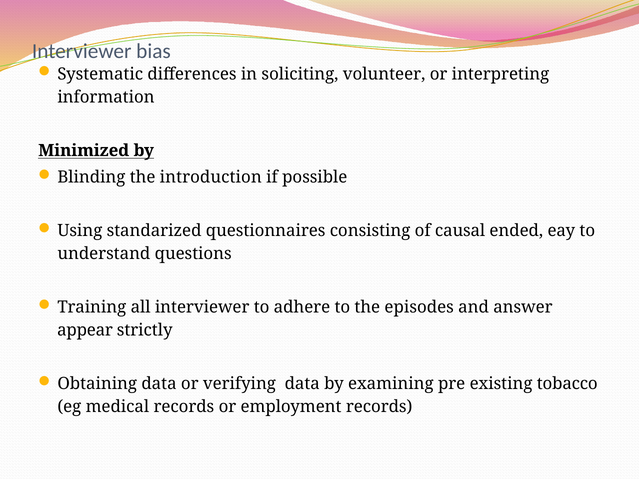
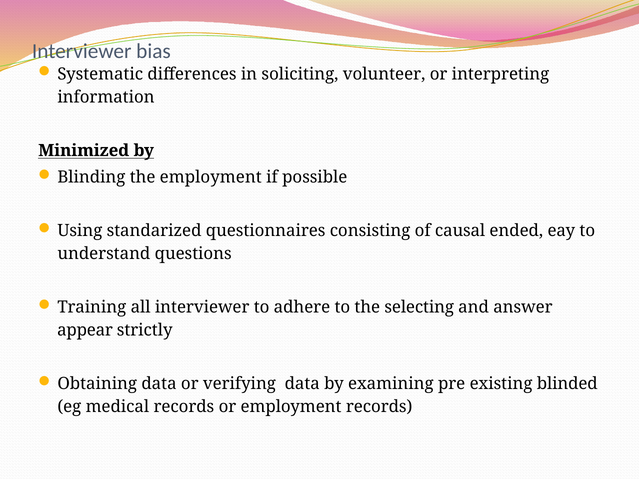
the introduction: introduction -> employment
episodes: episodes -> selecting
tobacco: tobacco -> blinded
